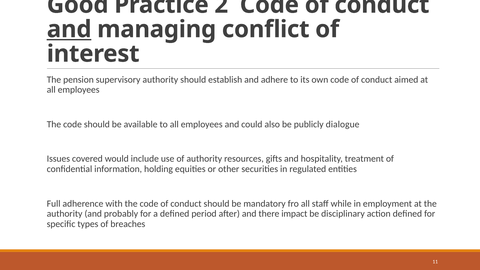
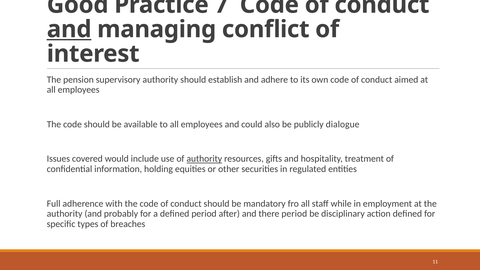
2: 2 -> 7
authority at (204, 159) underline: none -> present
there impact: impact -> period
